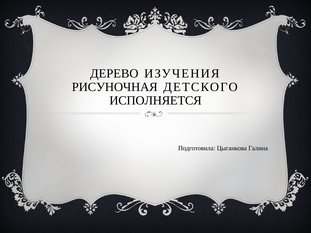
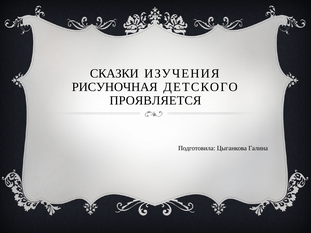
ДЕРЕВО: ДЕРЕВО -> СКАЗКИ
ИСПОЛНЯЕТСЯ: ИСПОЛНЯЕТСЯ -> ПРОЯВЛЯЕТСЯ
